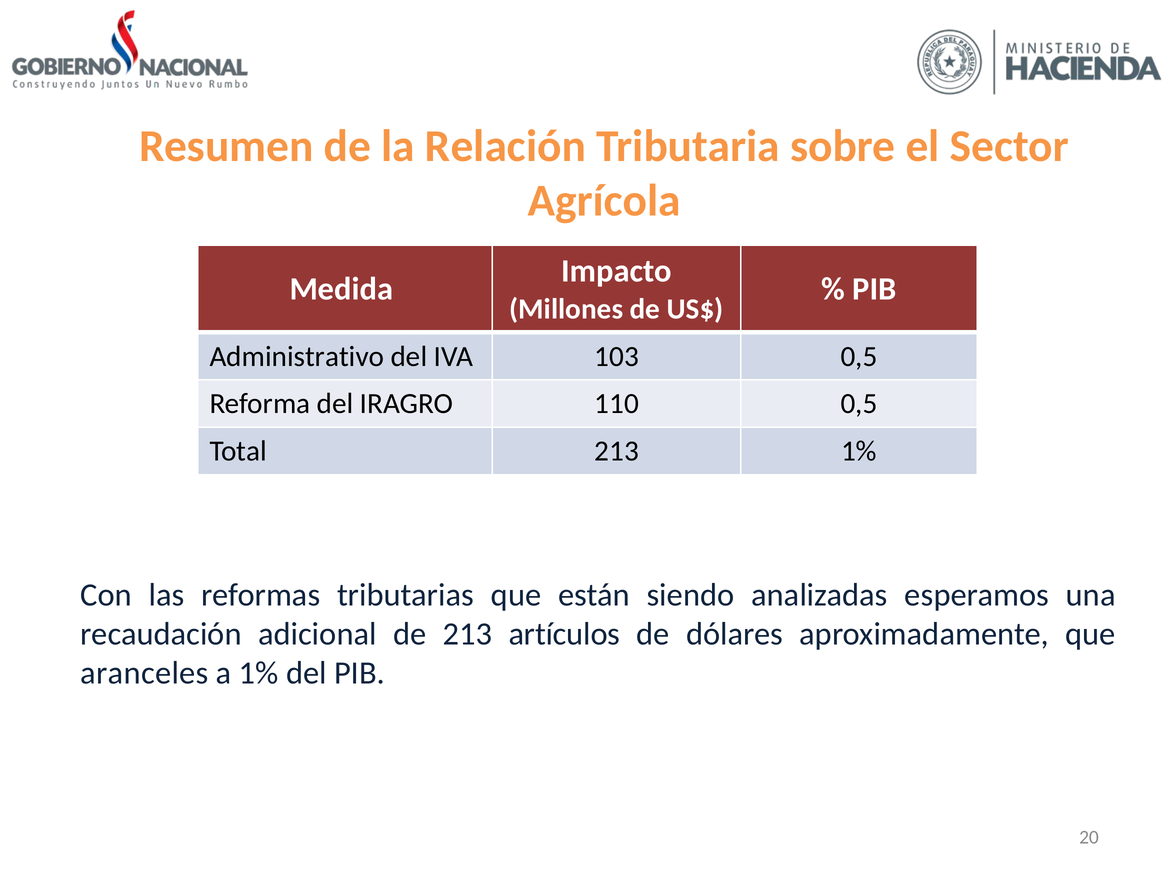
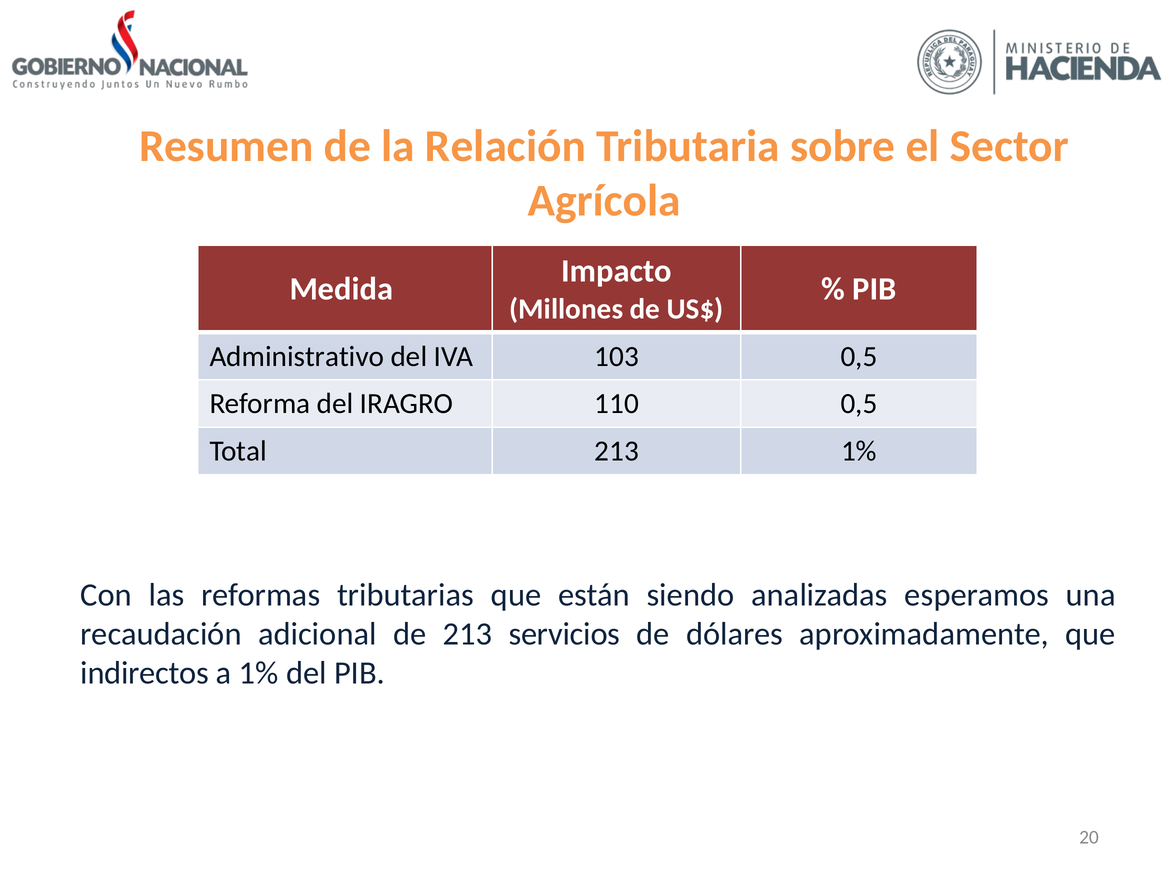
artículos: artículos -> servicios
aranceles: aranceles -> indirectos
